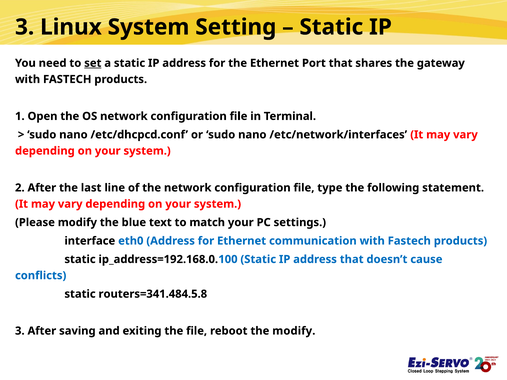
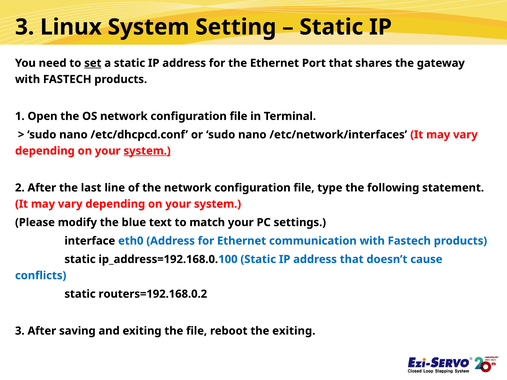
system at (147, 151) underline: none -> present
routers=341.484.5.8: routers=341.484.5.8 -> routers=192.168.0.2
the modify: modify -> exiting
